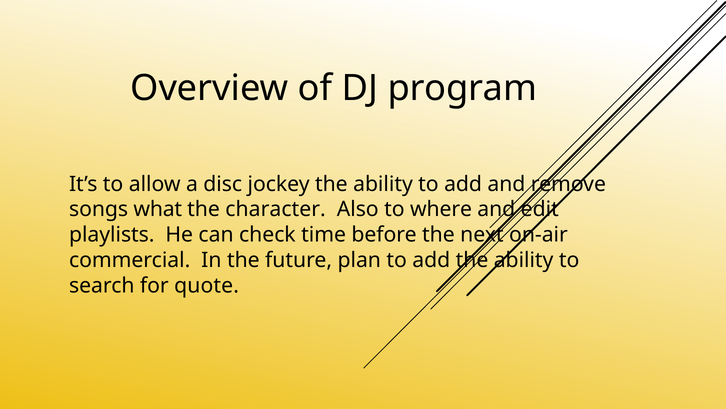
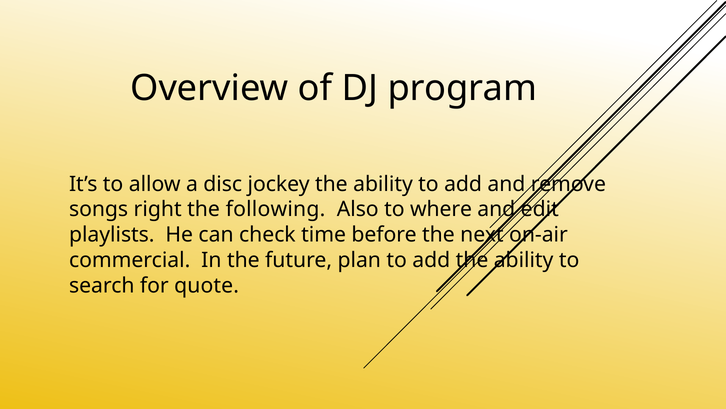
what: what -> right
character: character -> following
